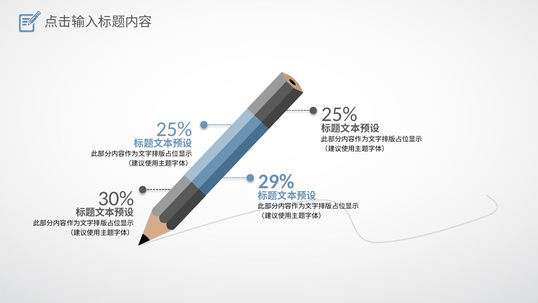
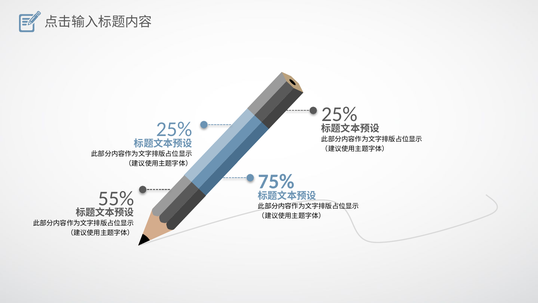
29%: 29% -> 75%
30%: 30% -> 55%
